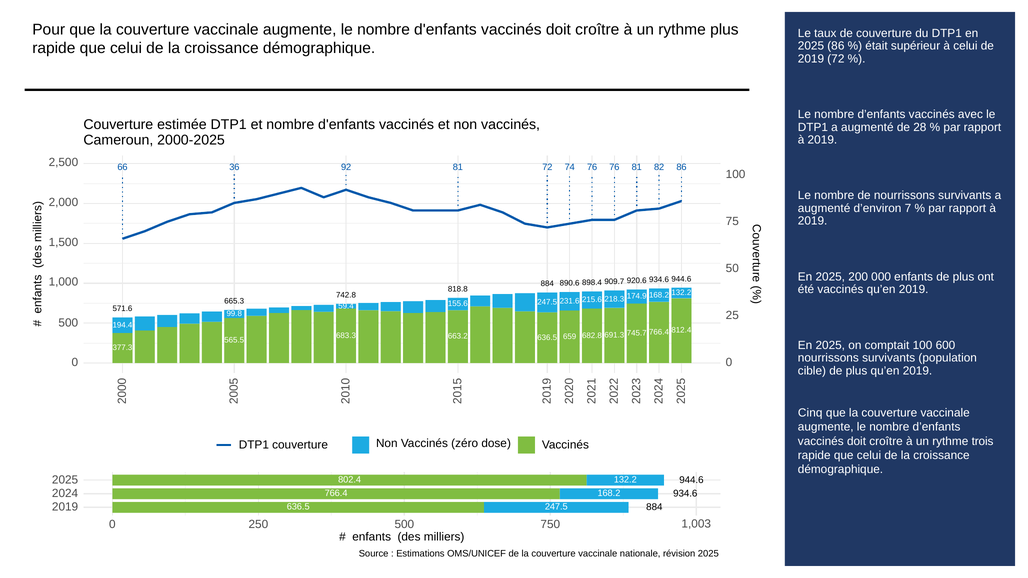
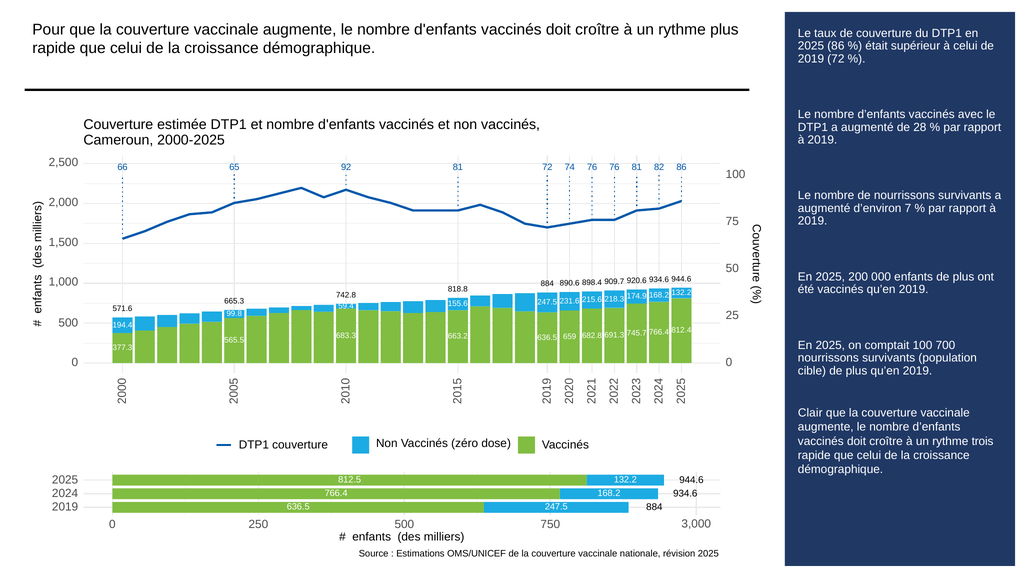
36: 36 -> 65
600: 600 -> 700
Cinq: Cinq -> Clair
802.4: 802.4 -> 812.5
1,003: 1,003 -> 3,000
